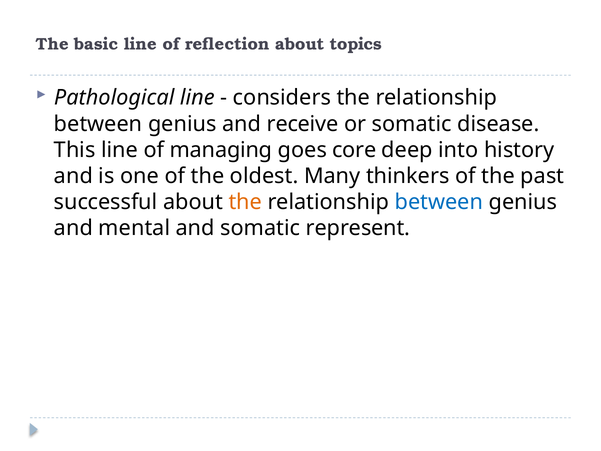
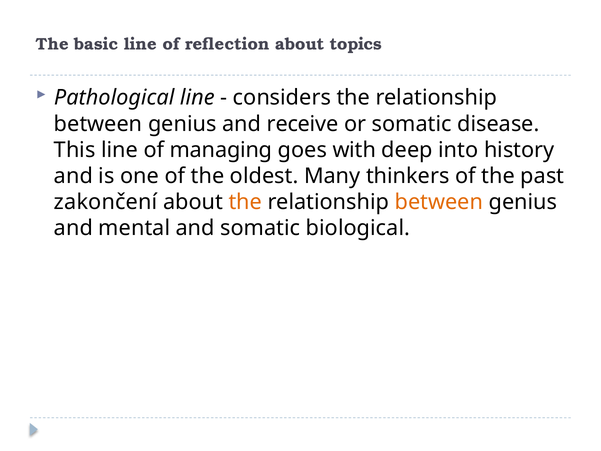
core: core -> with
successful: successful -> zakončení
between at (439, 202) colour: blue -> orange
represent: represent -> biological
